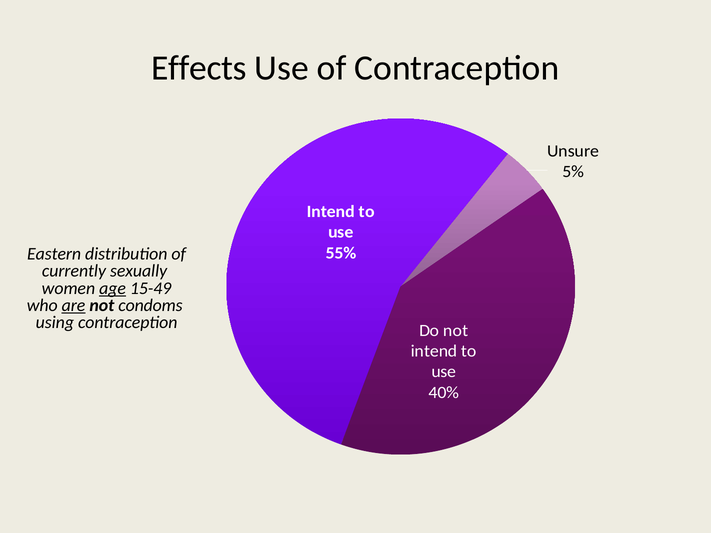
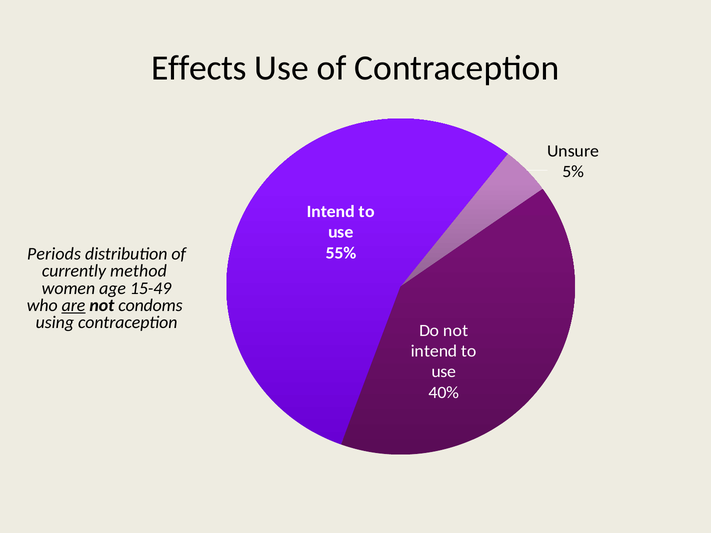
Eastern: Eastern -> Periods
sexually: sexually -> method
age underline: present -> none
